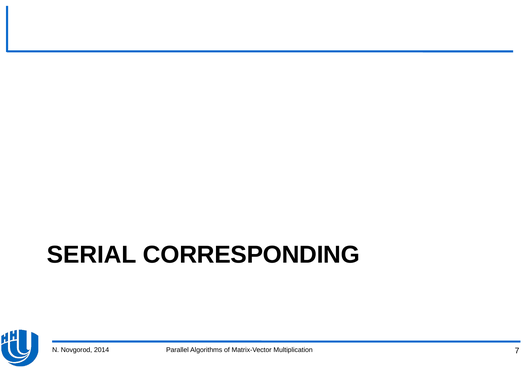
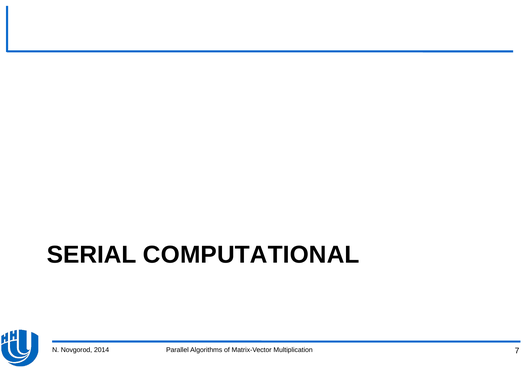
CORRESPONDING: CORRESPONDING -> COMPUTATIONAL
